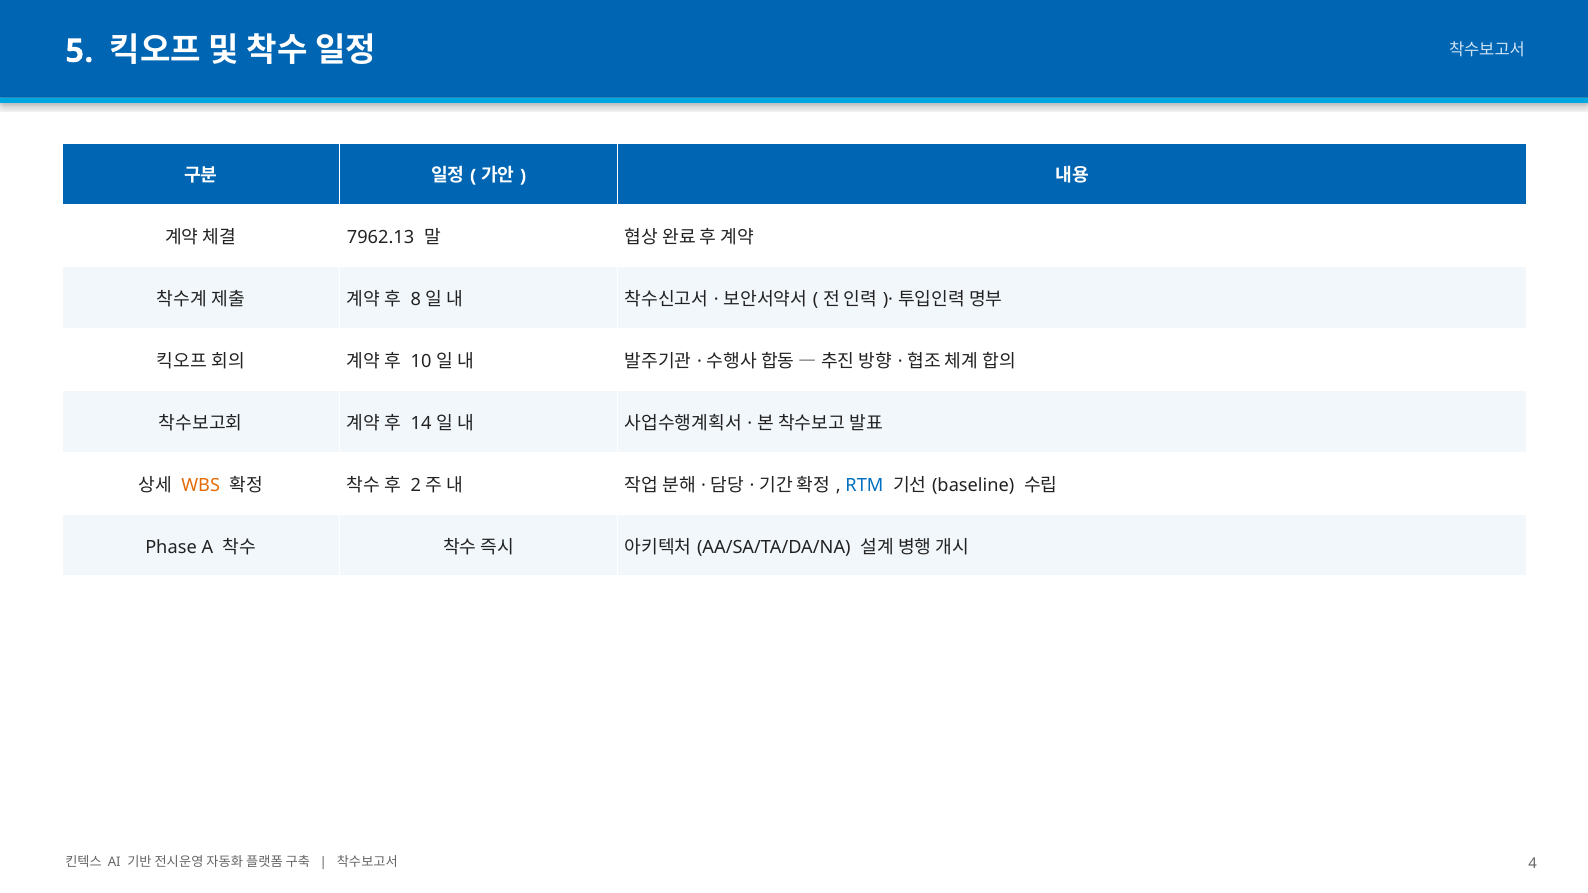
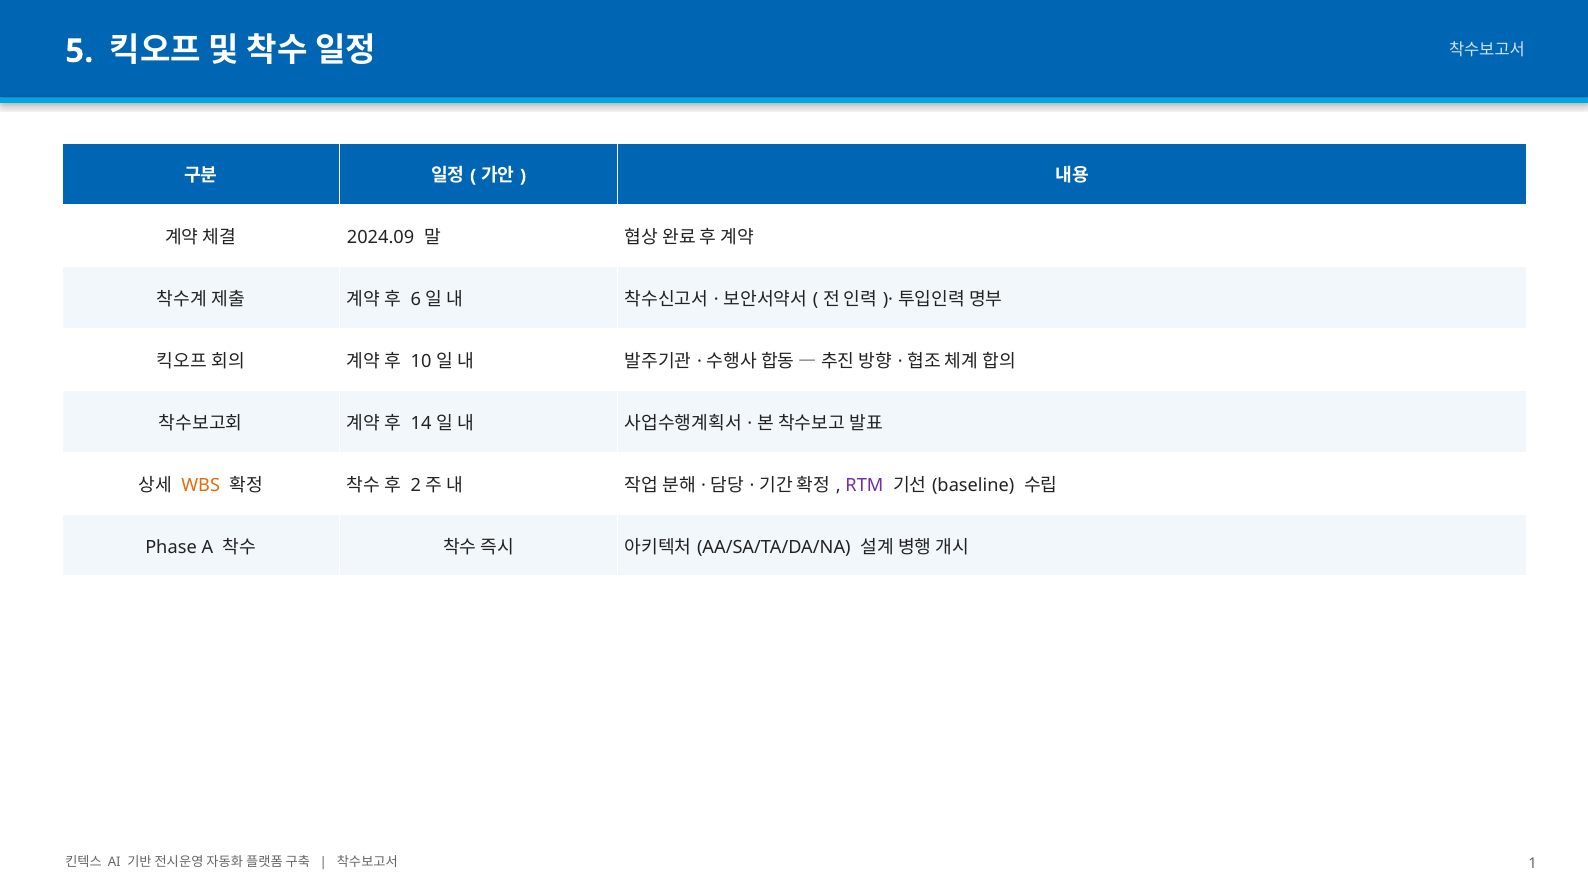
7962.13: 7962.13 -> 2024.09
8: 8 -> 6
RTM colour: blue -> purple
4: 4 -> 1
